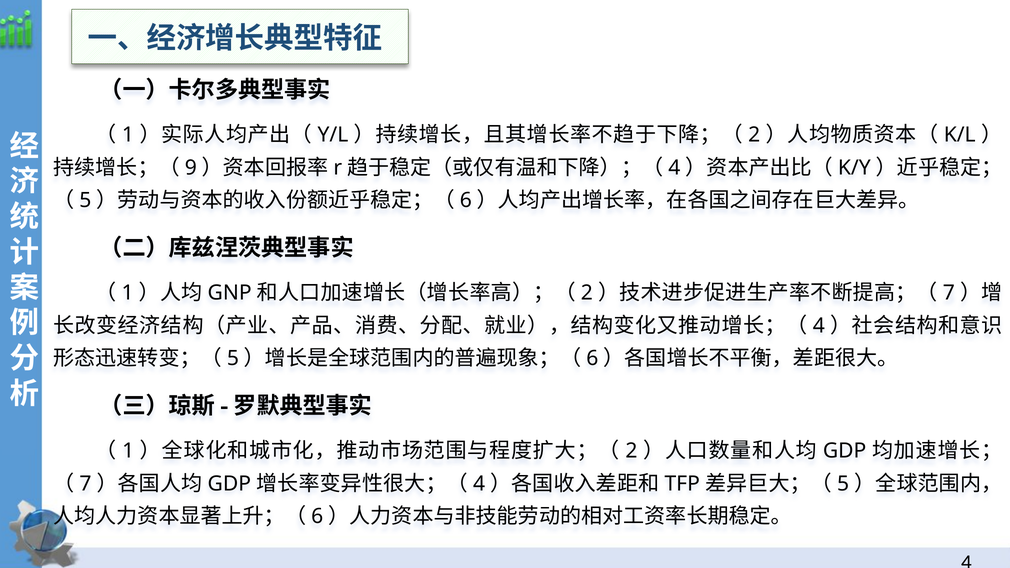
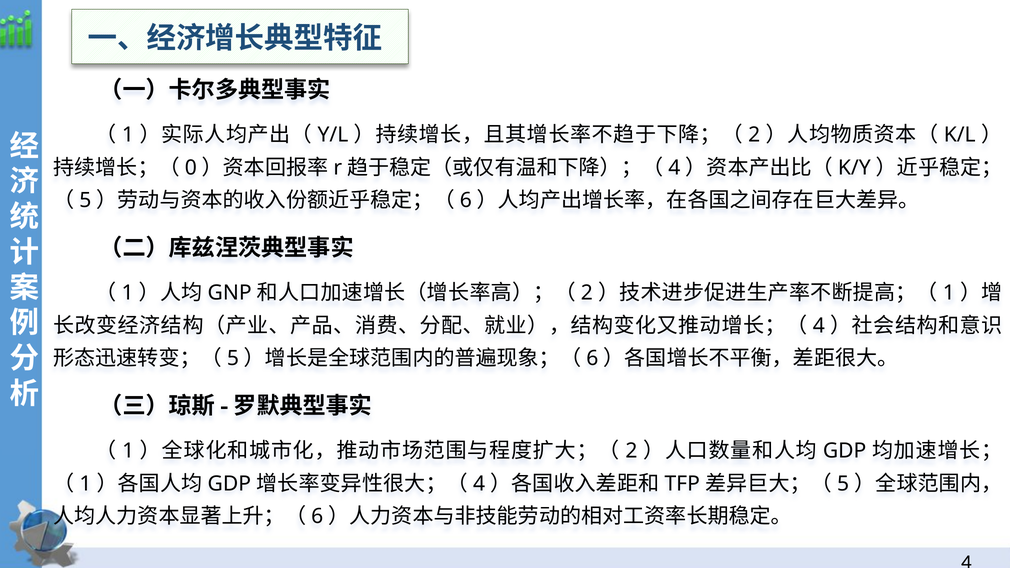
9: 9 -> 0
7 at (949, 293): 7 -> 1
7 at (85, 484): 7 -> 1
